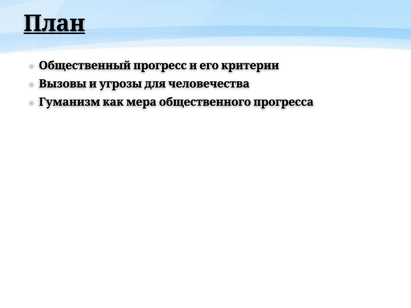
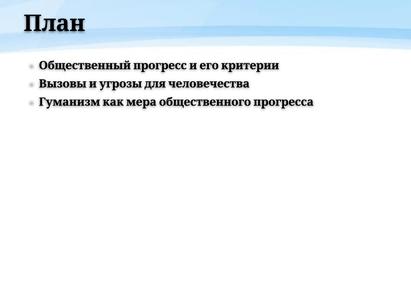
План underline: present -> none
